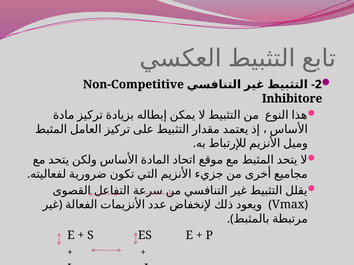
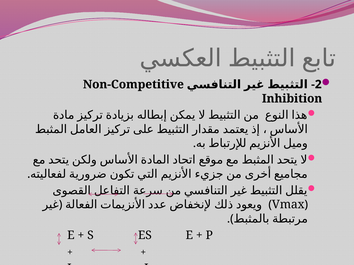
Inhibitore: Inhibitore -> Inhibition
